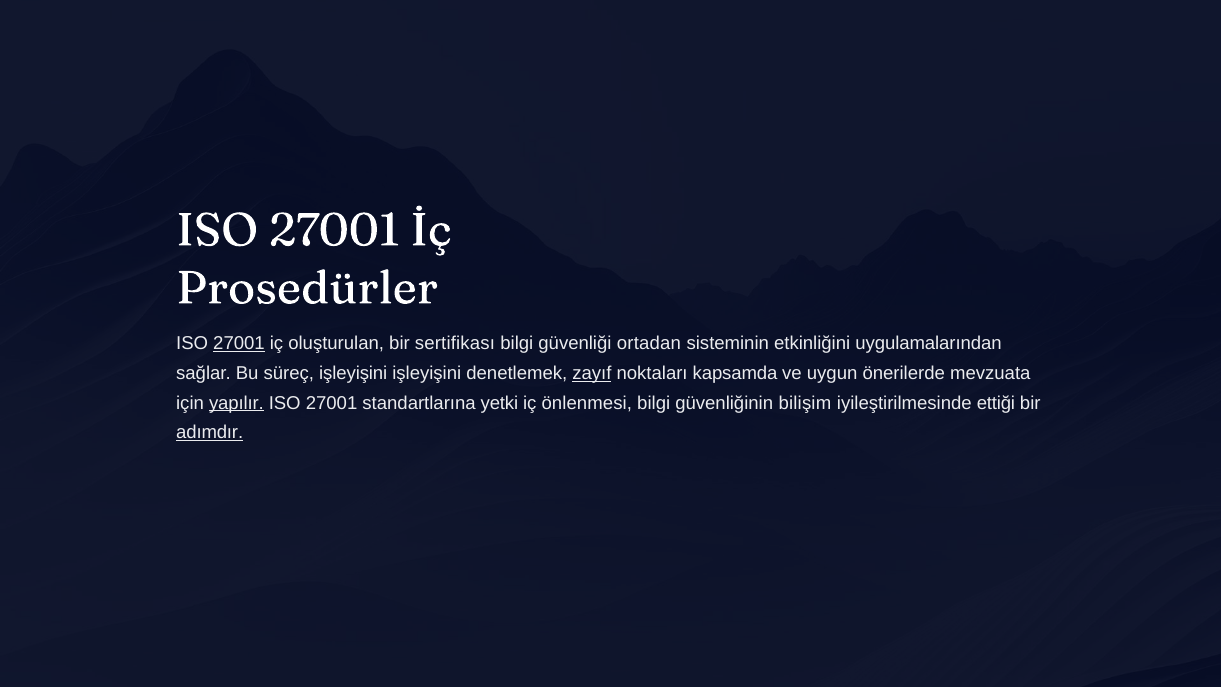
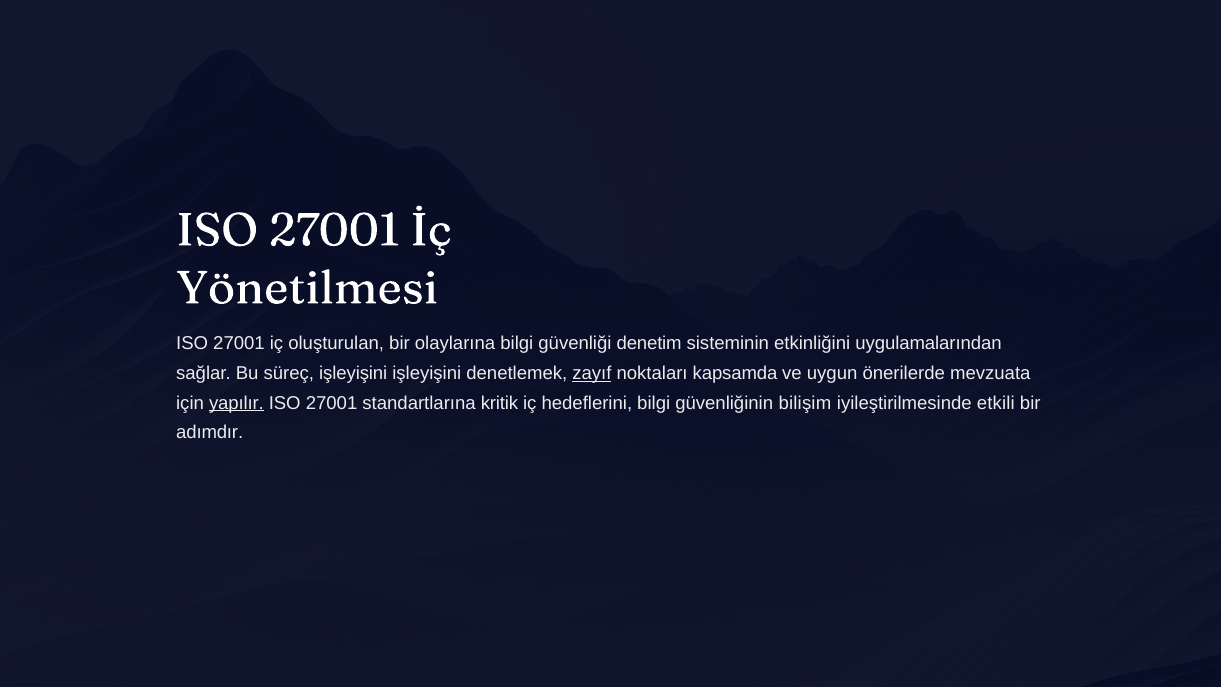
Prosedürler: Prosedürler -> Yönetilmesi
27001 at (239, 343) underline: present -> none
sertifikası: sertifikası -> olaylarına
ortadan: ortadan -> denetim
yetki: yetki -> kritik
önlenmesi: önlenmesi -> hedeflerini
ettiği: ettiği -> etkili
adımdır underline: present -> none
